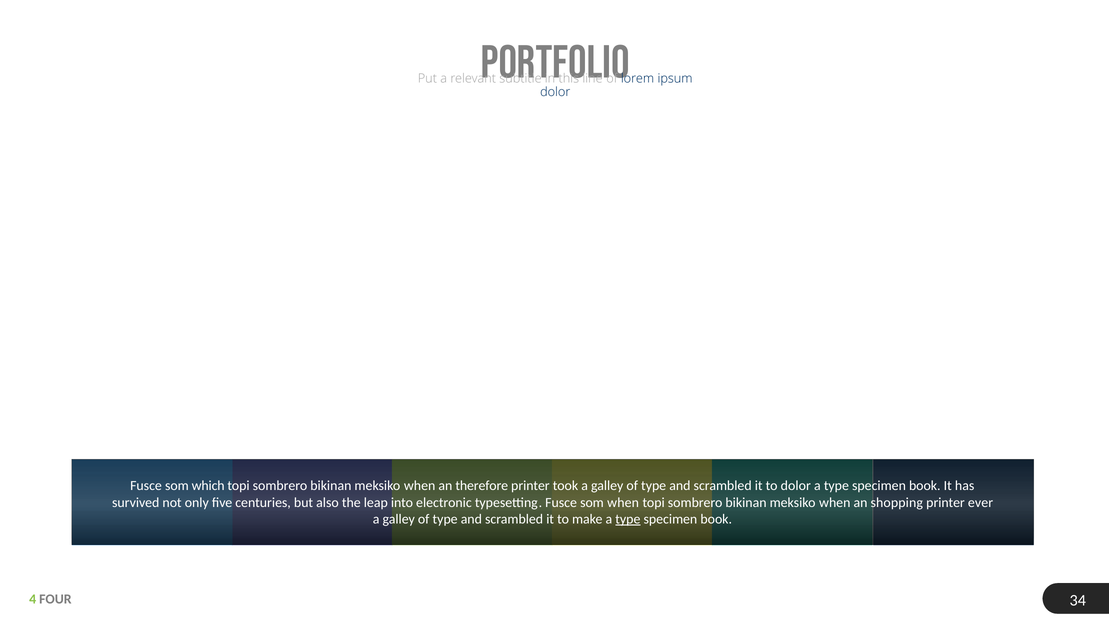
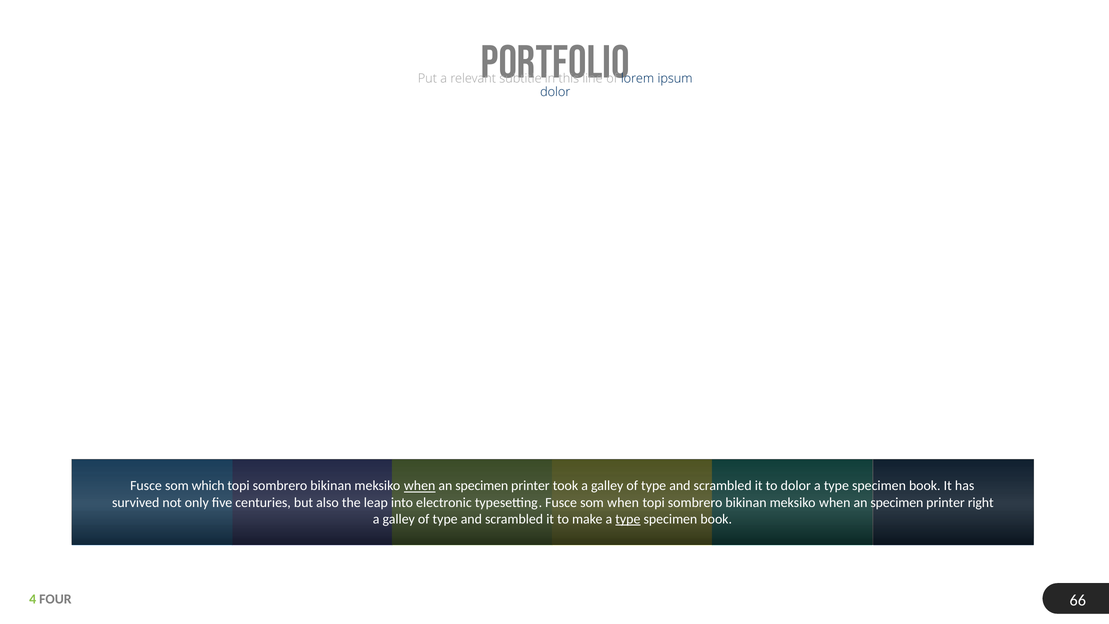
when at (420, 486) underline: none -> present
therefore at (482, 486): therefore -> specimen
shopping at (897, 502): shopping -> specimen
ever: ever -> right
34: 34 -> 66
